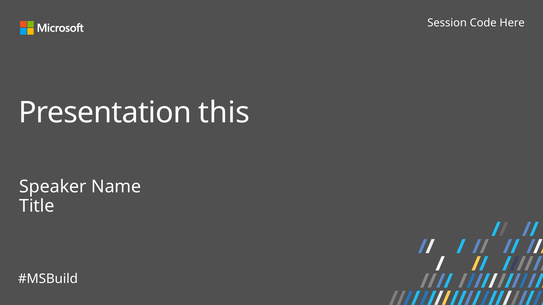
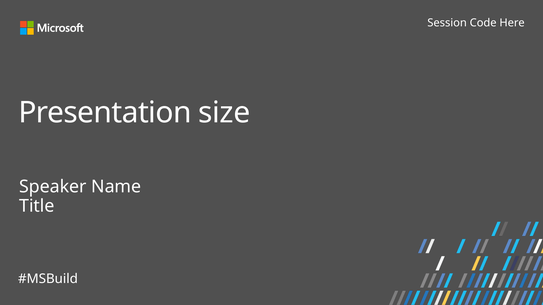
this: this -> size
